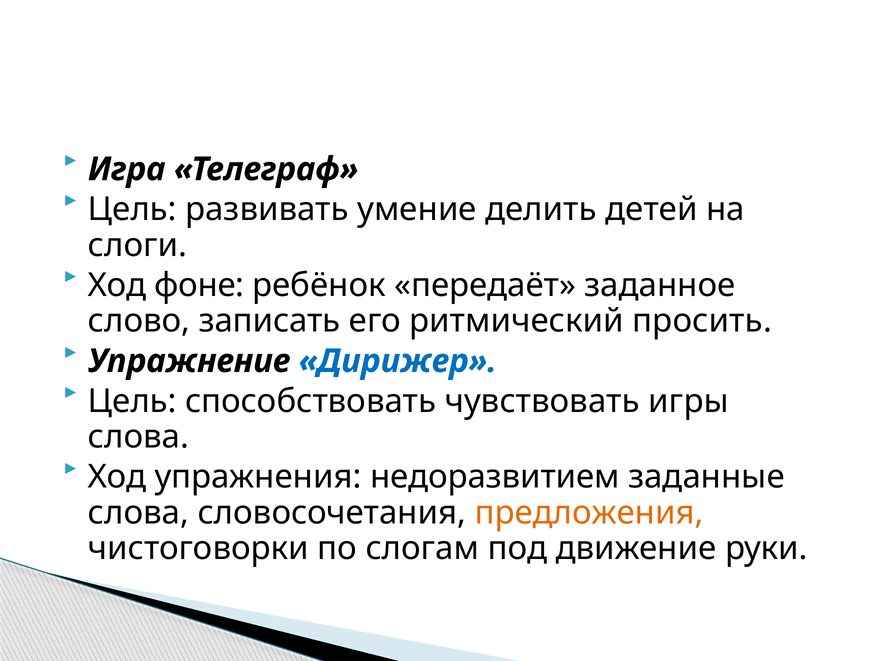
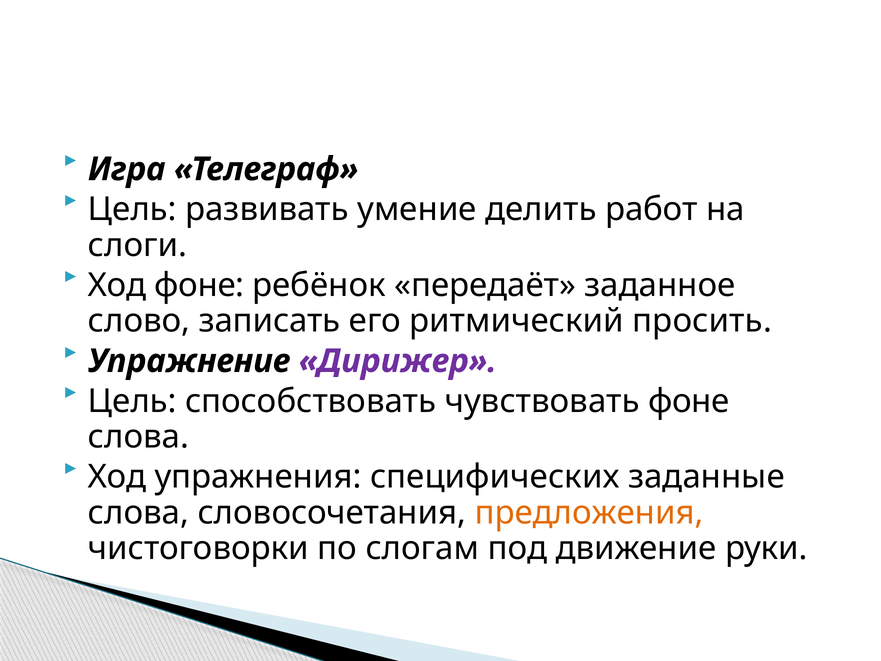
детей: детей -> работ
Дирижер colour: blue -> purple
чувствовать игры: игры -> фоне
недоразвитием: недоразвитием -> специфических
